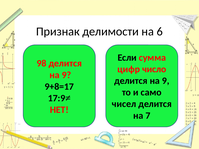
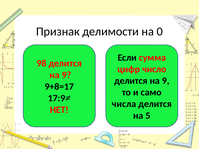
6: 6 -> 0
чисел: чисел -> числа
7: 7 -> 5
